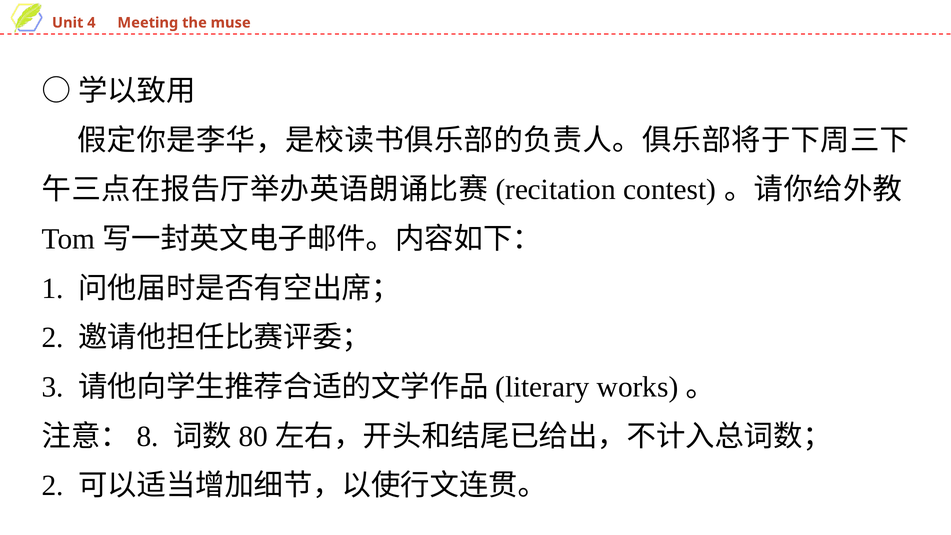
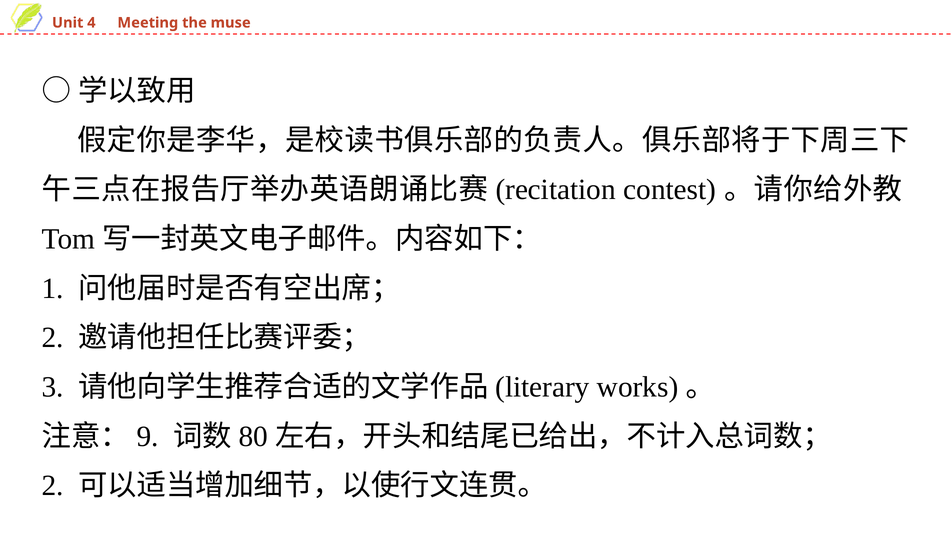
8: 8 -> 9
